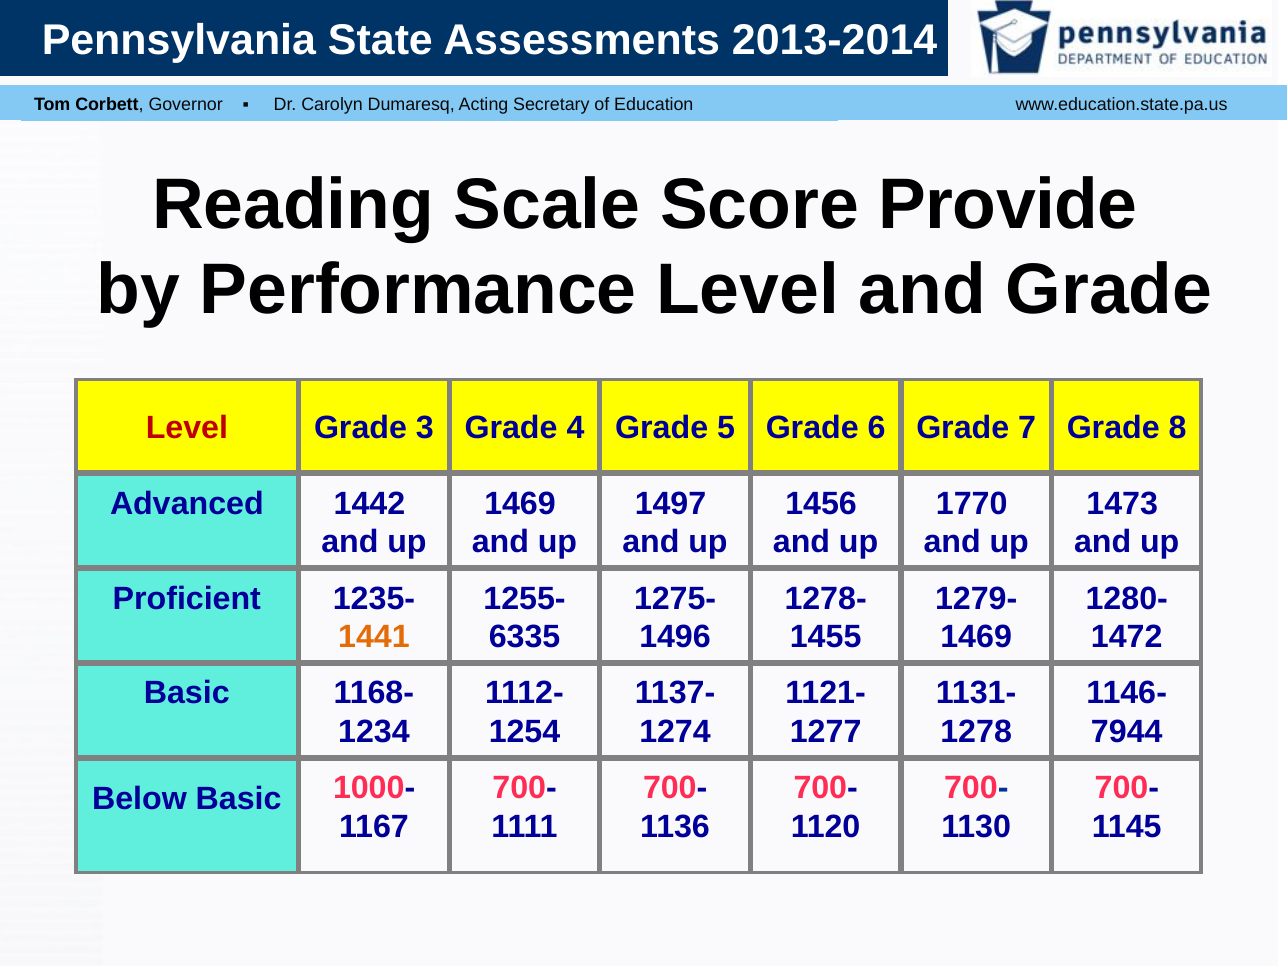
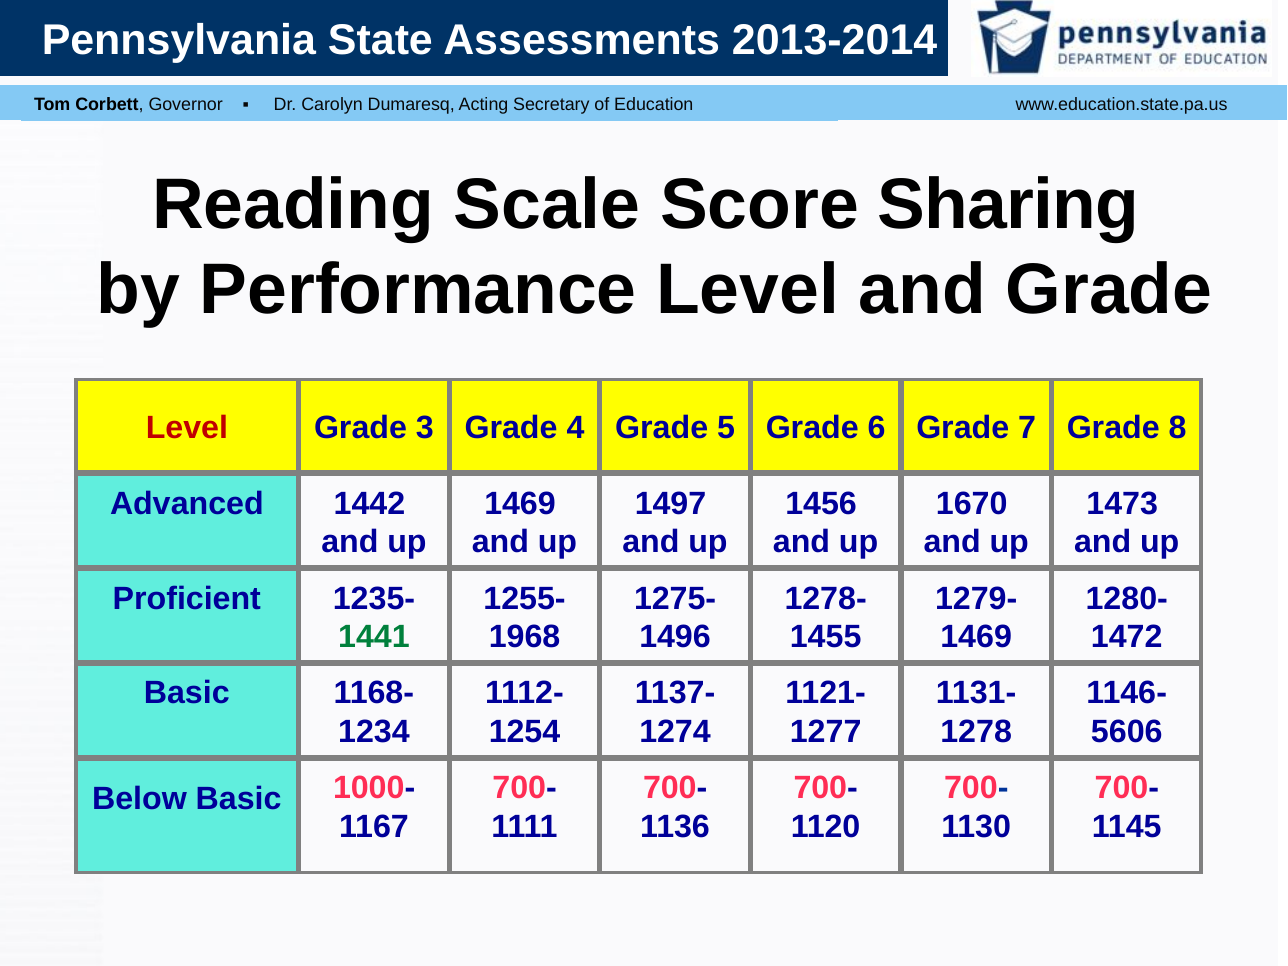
Provide: Provide -> Sharing
1770: 1770 -> 1670
1441 colour: orange -> green
6335: 6335 -> 1968
7944: 7944 -> 5606
